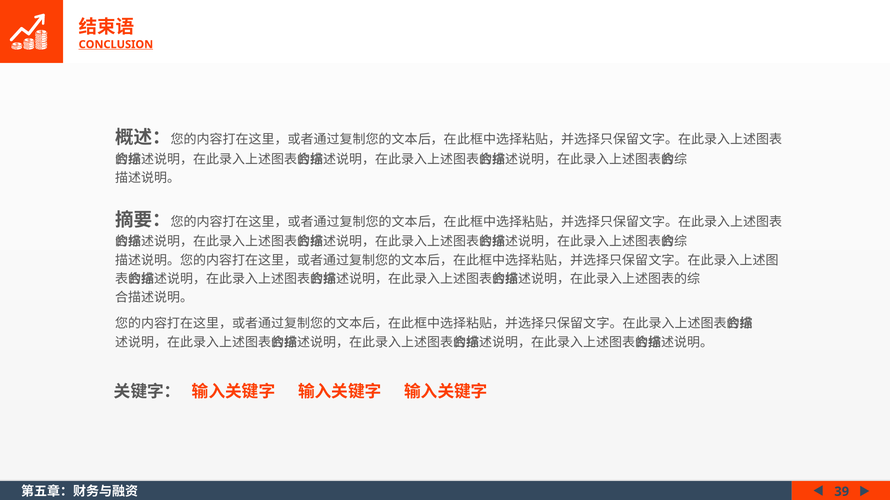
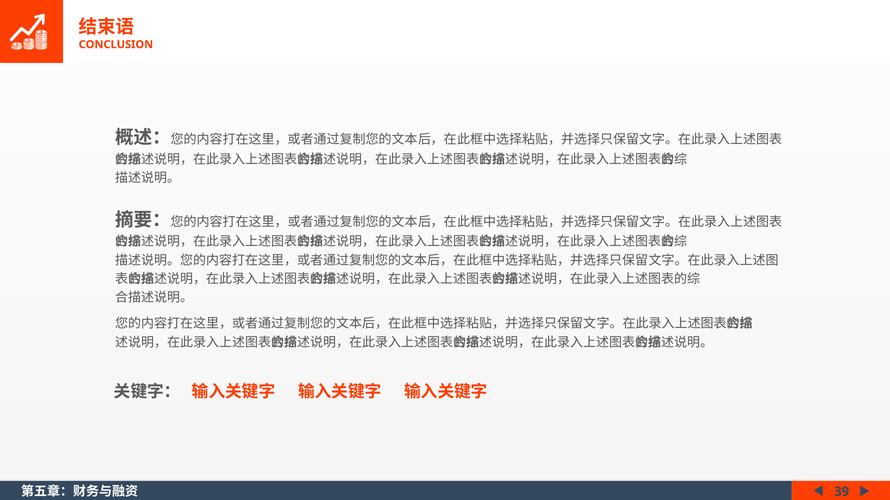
CONCLUSION underline: present -> none
